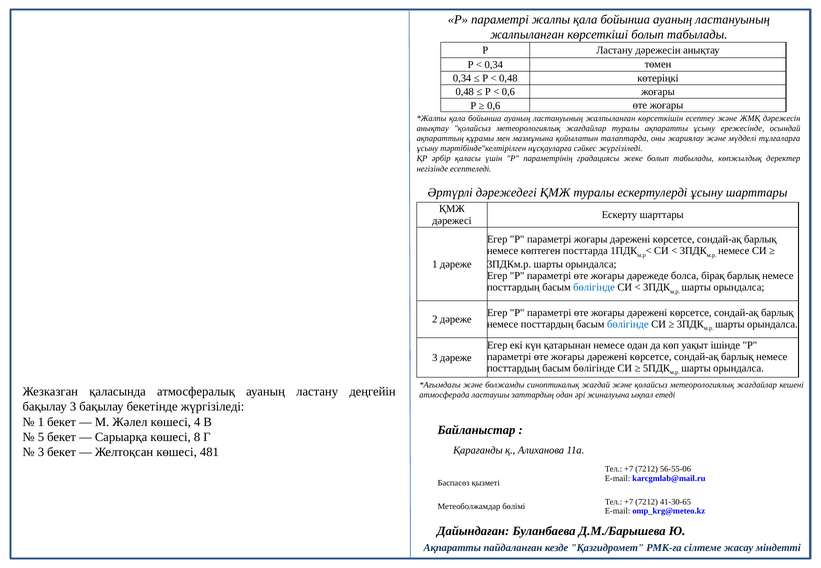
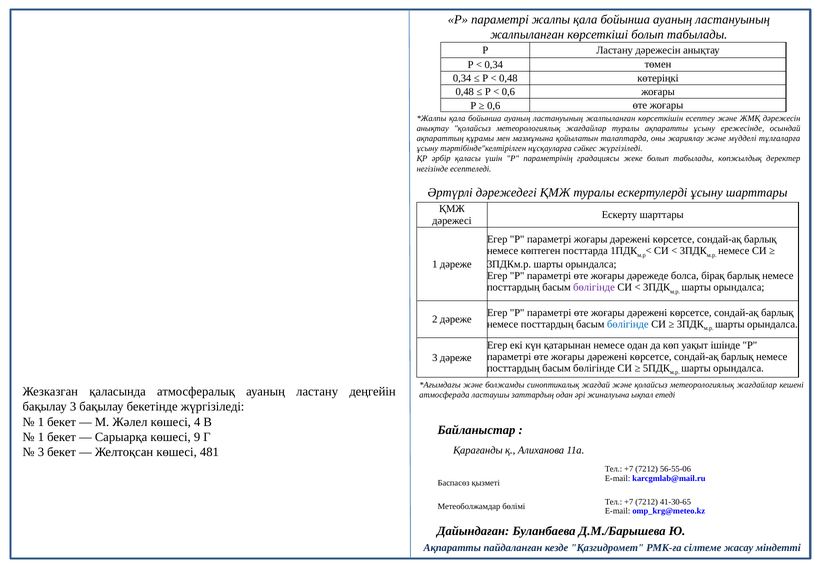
бөлігінде at (594, 288) colour: blue -> purple
5 at (41, 437): 5 -> 1
8: 8 -> 9
